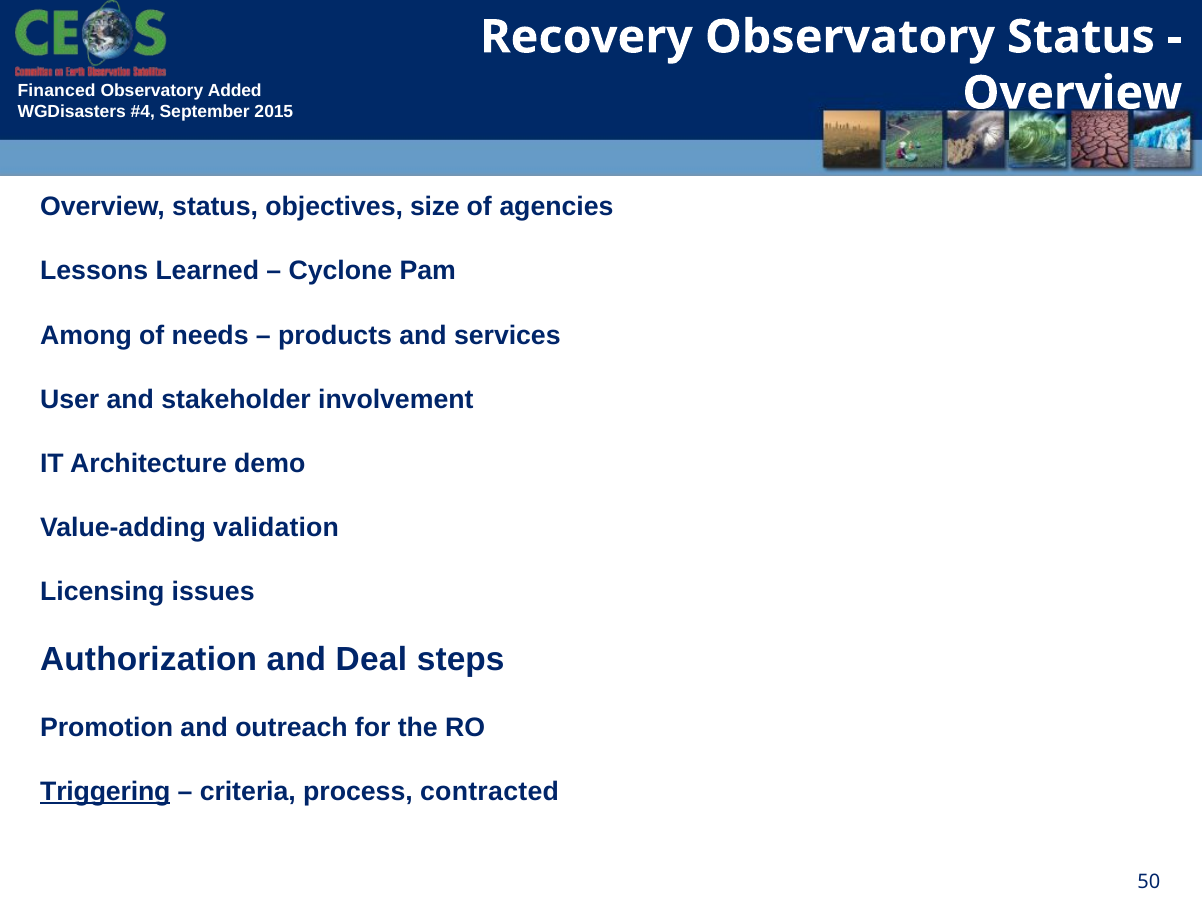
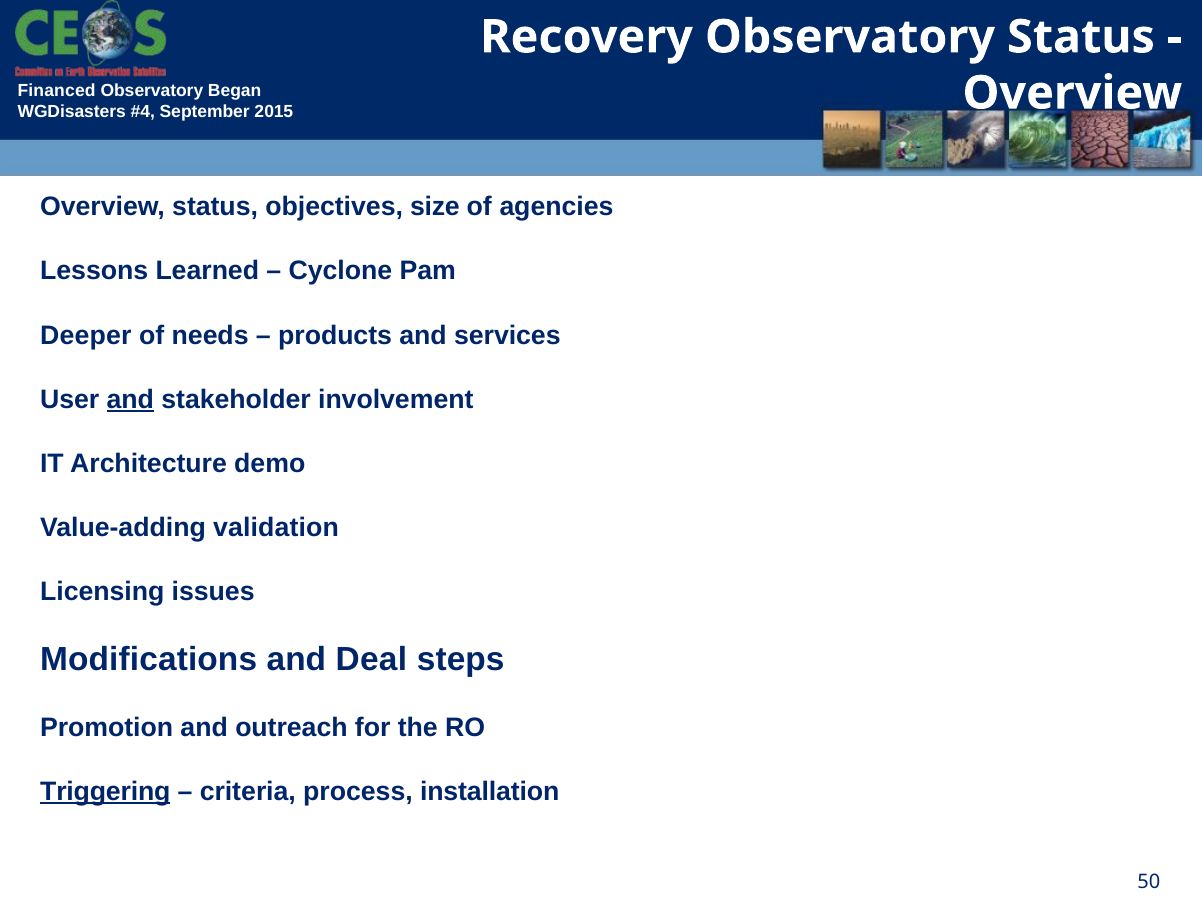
Added: Added -> Began
Among: Among -> Deeper
and at (130, 399) underline: none -> present
Authorization: Authorization -> Modifications
contracted: contracted -> installation
